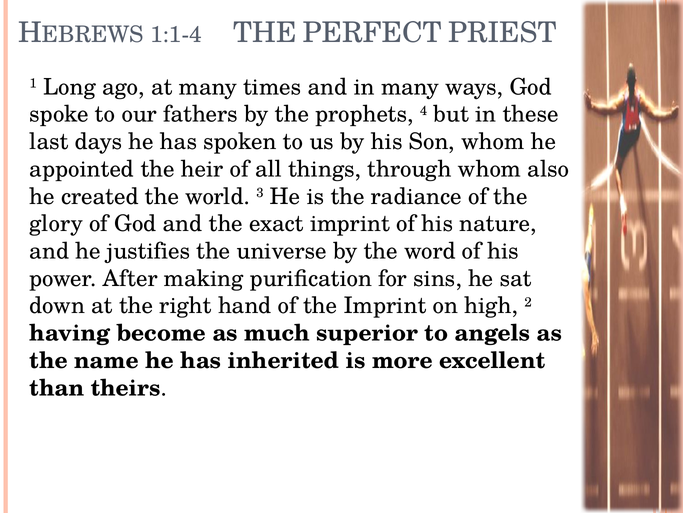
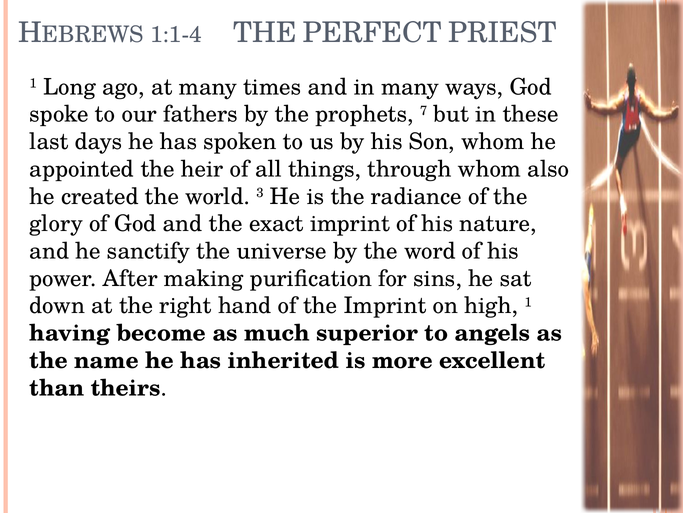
4: 4 -> 7
justifies: justifies -> sanctify
high 2: 2 -> 1
